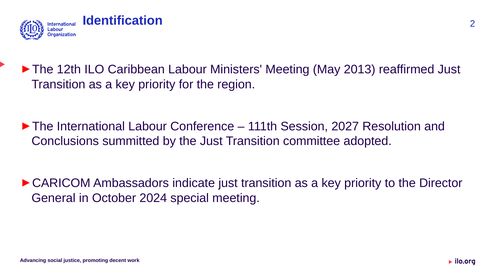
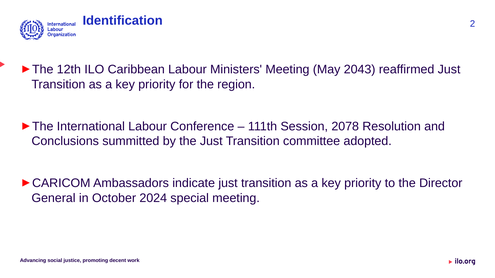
2013: 2013 -> 2043
2027: 2027 -> 2078
